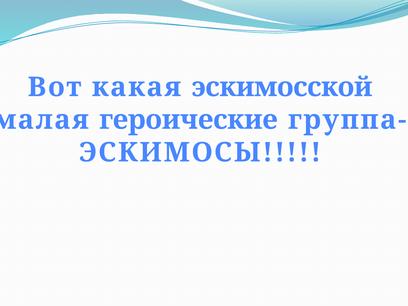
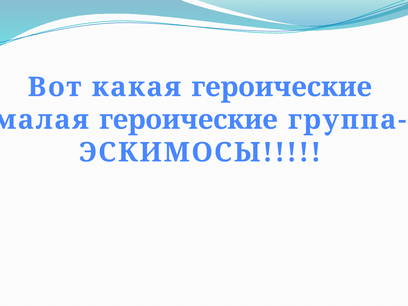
какая эскимосской: эскимосской -> героические
